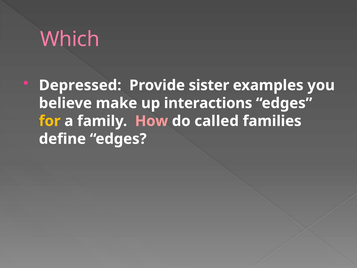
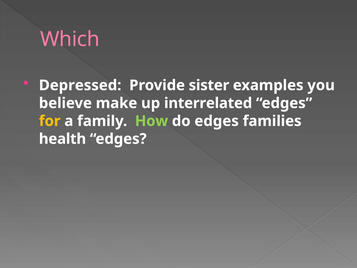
interactions: interactions -> interrelated
How colour: pink -> light green
do called: called -> edges
define: define -> health
